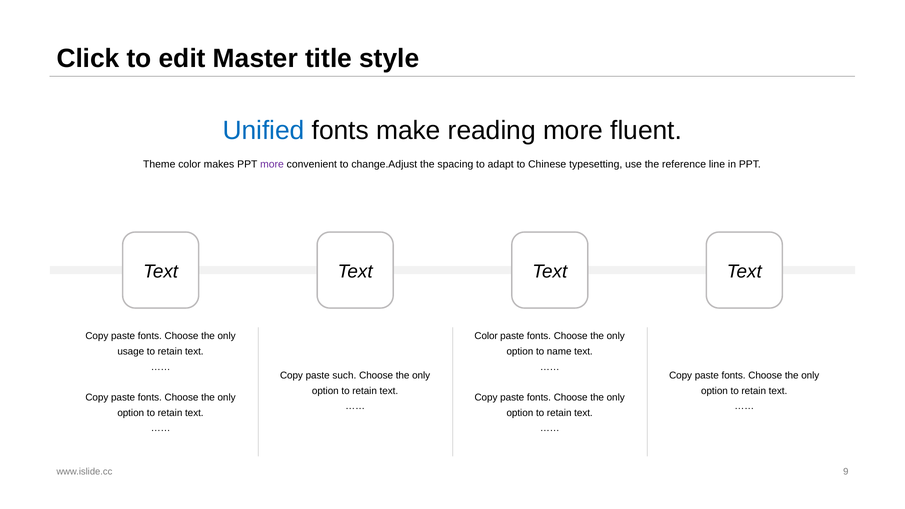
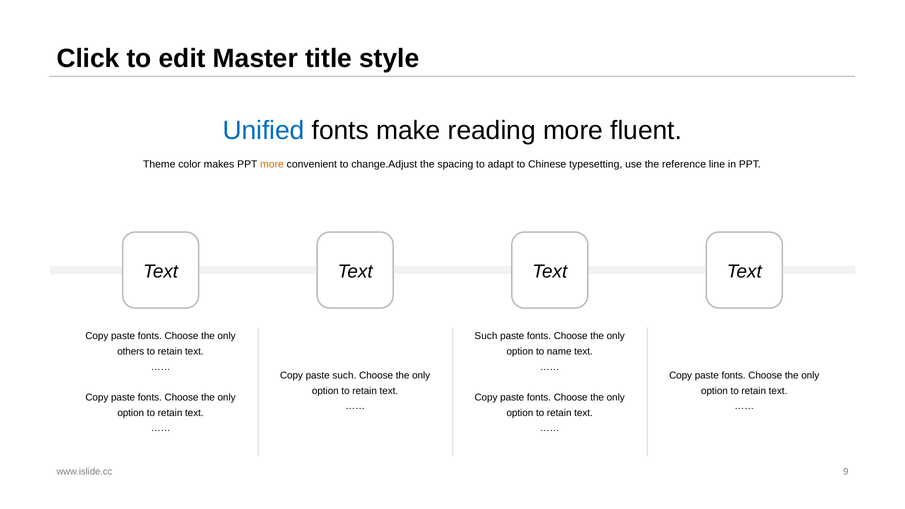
more at (272, 164) colour: purple -> orange
Color at (486, 336): Color -> Such
usage: usage -> others
